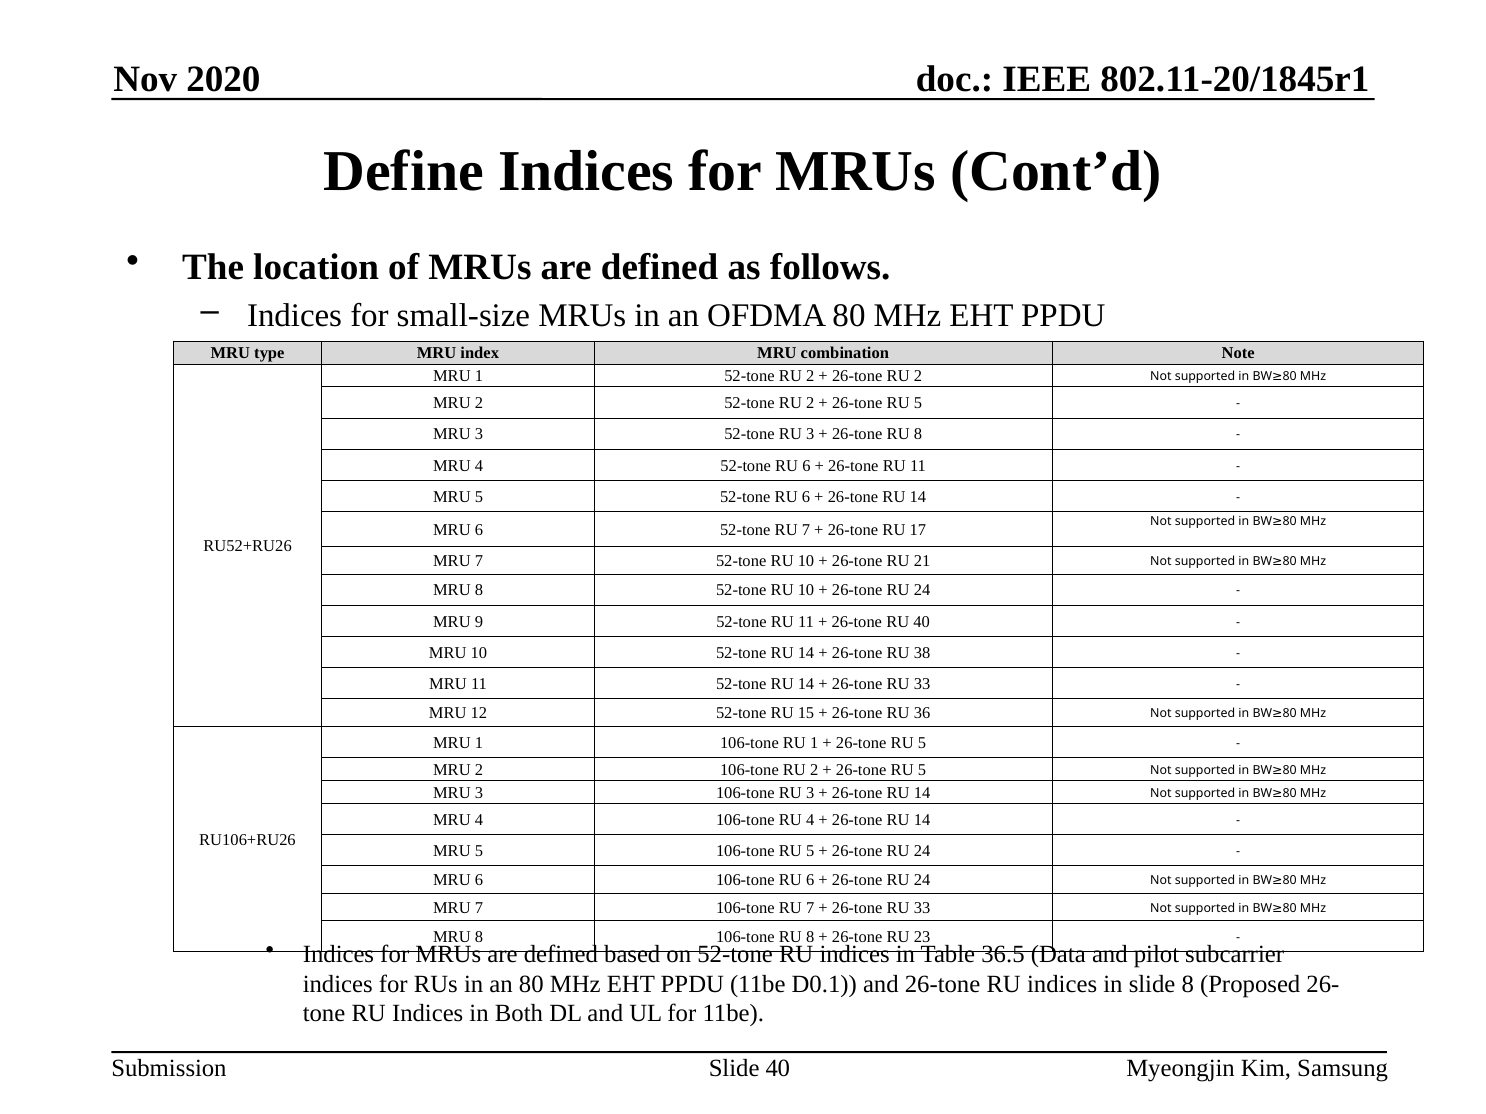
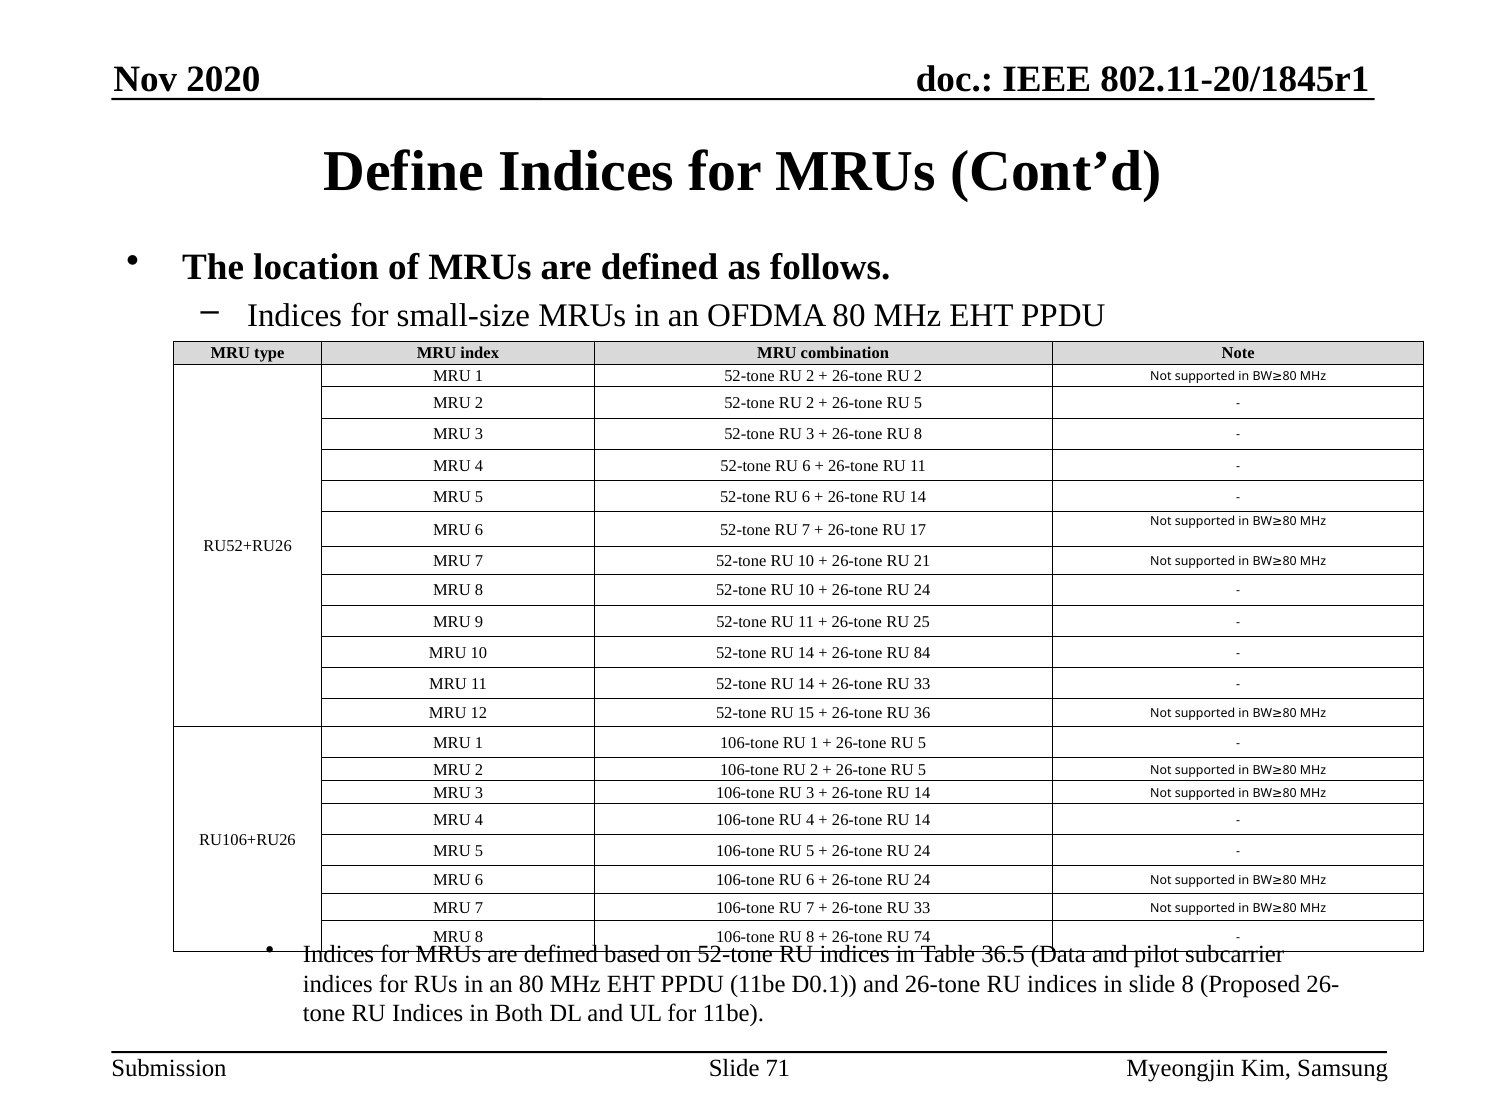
RU 40: 40 -> 25
38: 38 -> 84
23: 23 -> 74
Slide 40: 40 -> 71
